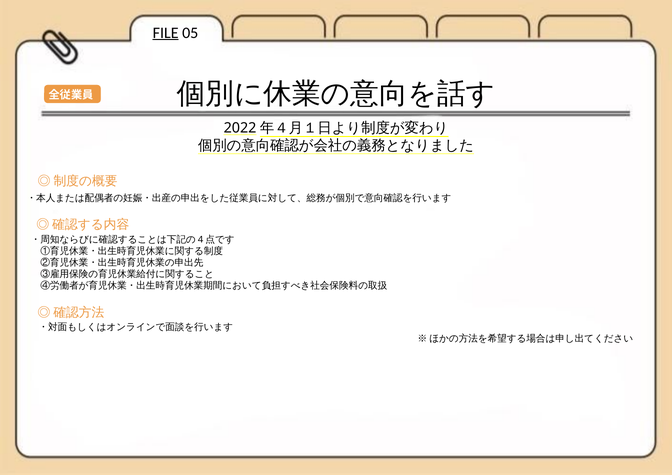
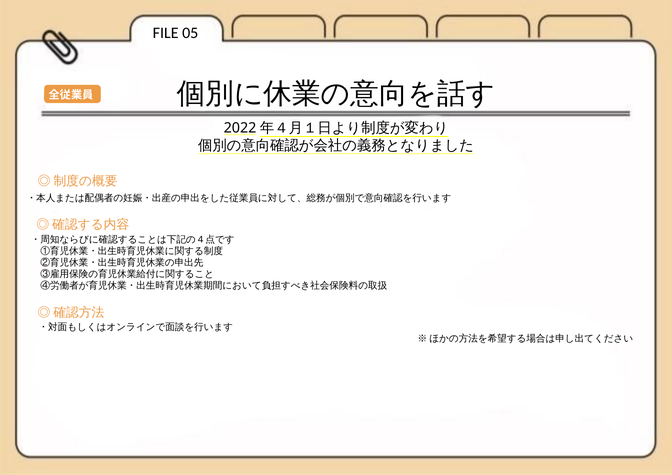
FILE underline: present -> none
